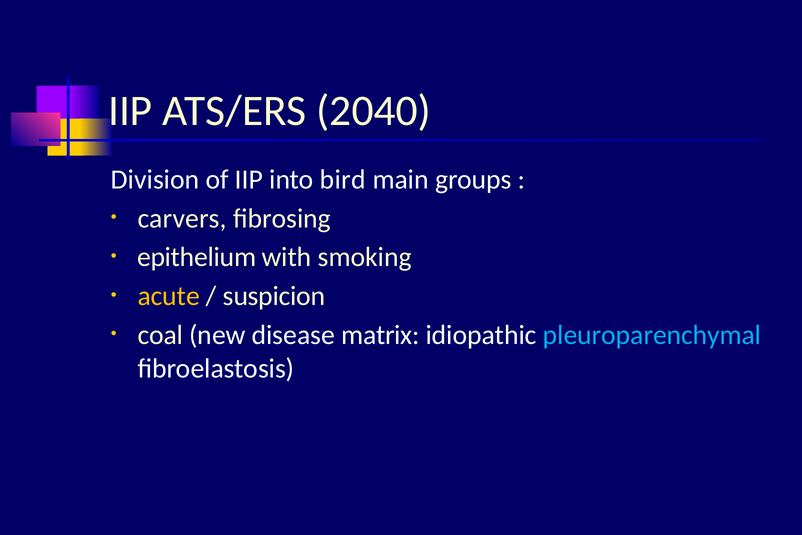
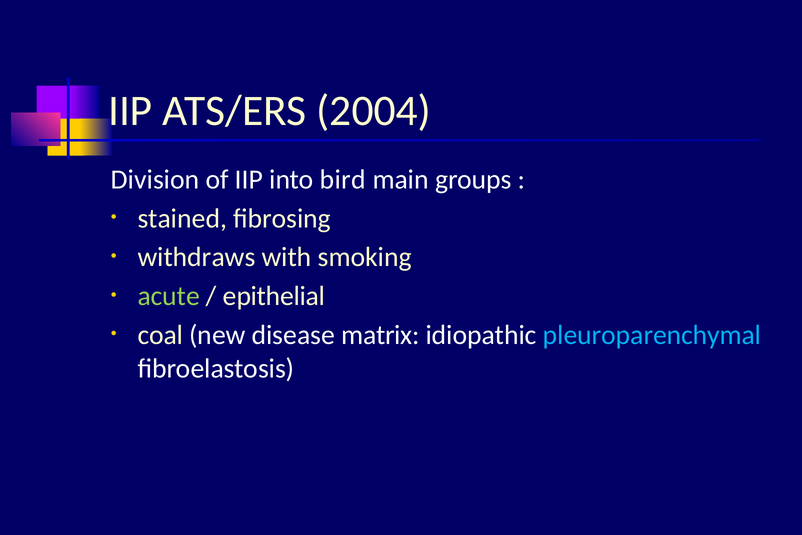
2040: 2040 -> 2004
carvers: carvers -> stained
epithelium: epithelium -> withdraws
acute colour: yellow -> light green
suspicion: suspicion -> epithelial
